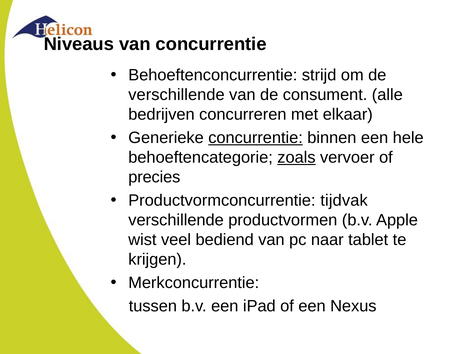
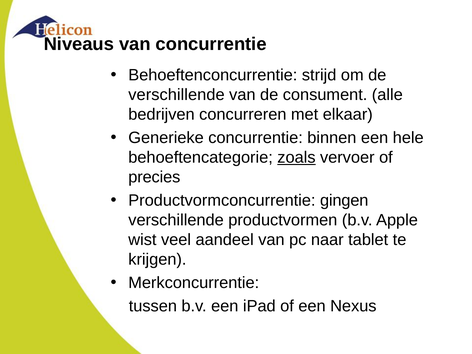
concurrentie at (256, 138) underline: present -> none
tijdvak: tijdvak -> gingen
bediend: bediend -> aandeel
